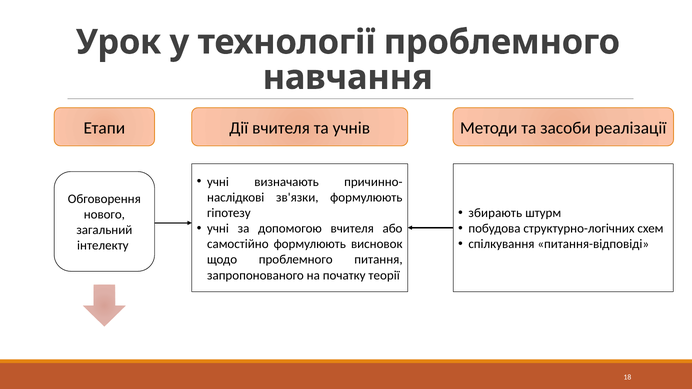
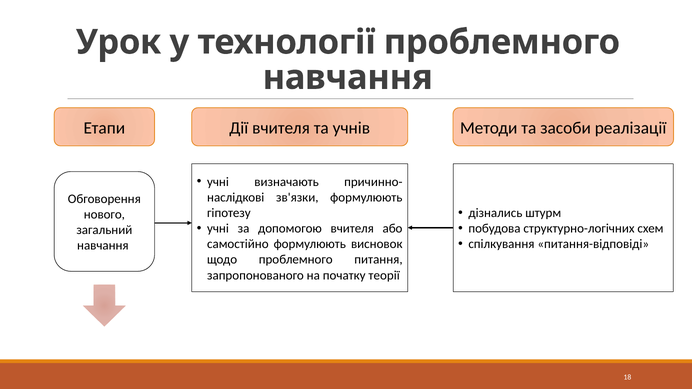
збирають: збирають -> дізнались
інтелекту at (103, 246): інтелекту -> навчання
